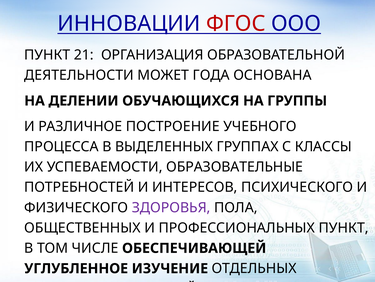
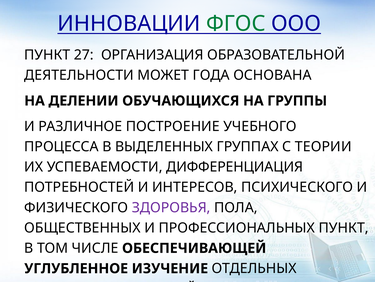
ФГОС colour: red -> green
21: 21 -> 27
КЛАССЫ: КЛАССЫ -> ТЕОРИИ
УСПЕВАЕМОСТИ ОБРАЗОВАТЕЛЬНЫЕ: ОБРАЗОВАТЕЛЬНЫЕ -> ДИФФЕРЕНЦИАЦИЯ
